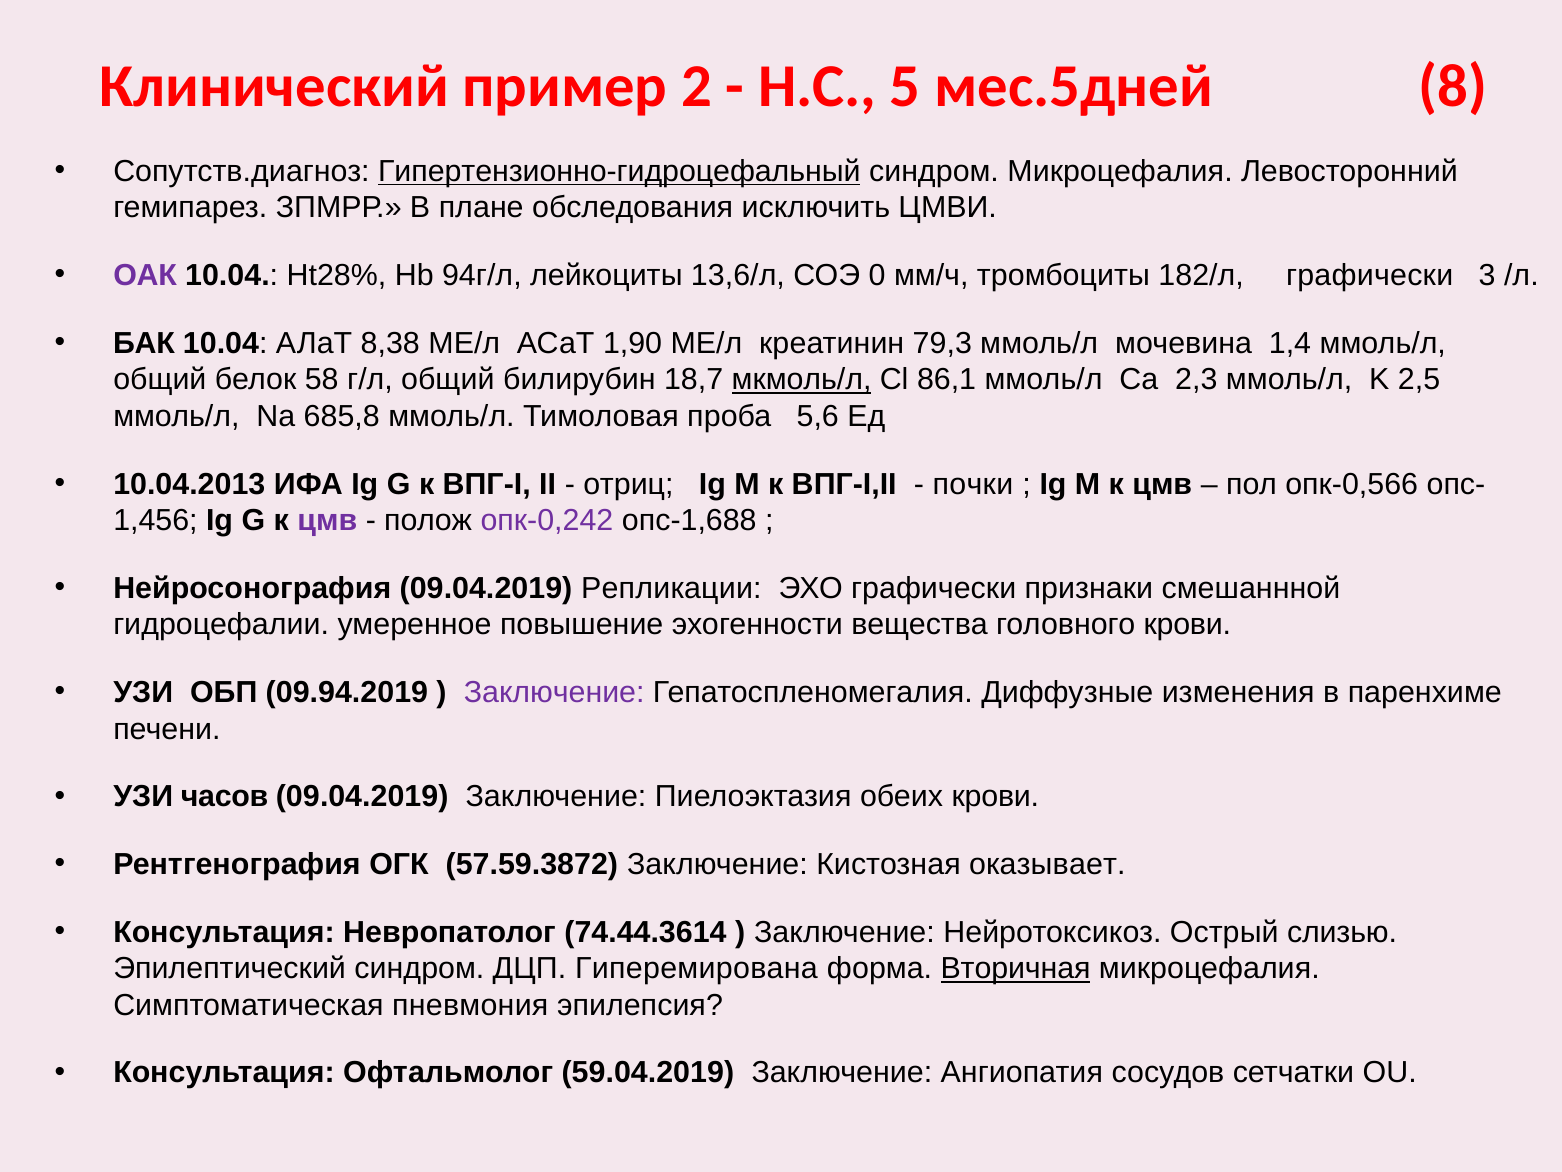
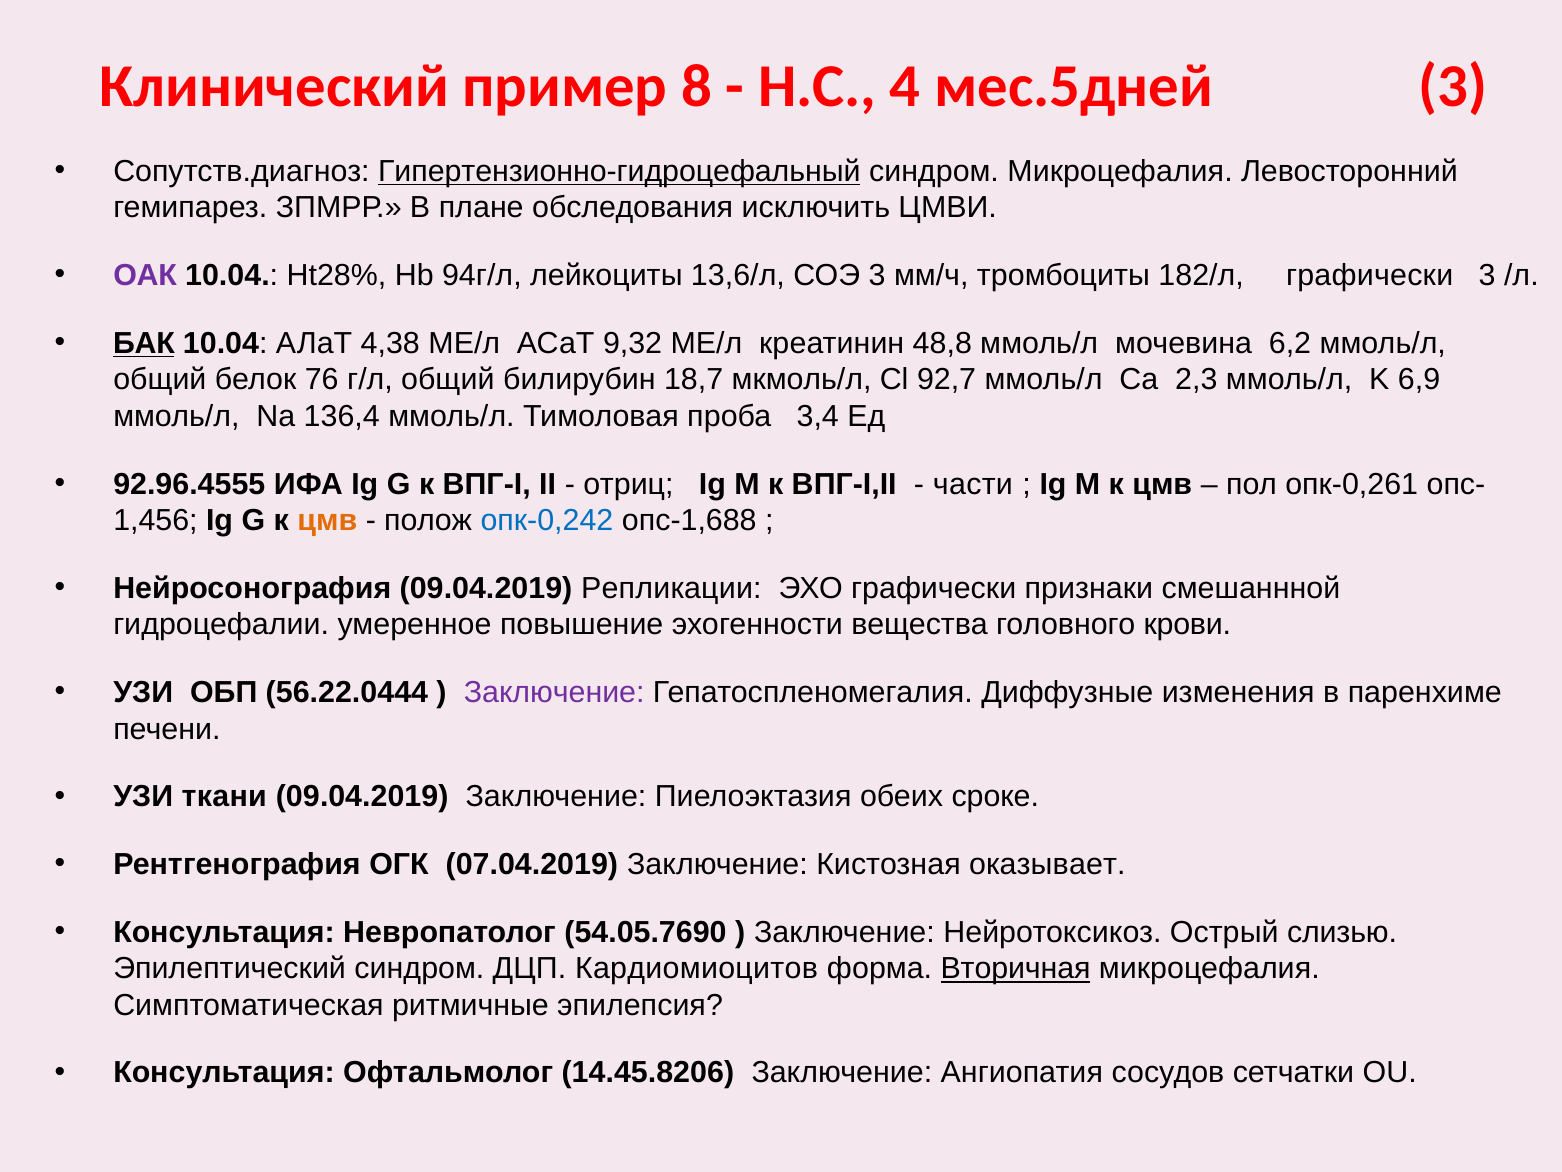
2: 2 -> 8
5: 5 -> 4
мес.5дней 8: 8 -> 3
СОЭ 0: 0 -> 3
БАК underline: none -> present
8,38: 8,38 -> 4,38
1,90: 1,90 -> 9,32
79,3: 79,3 -> 48,8
1,4: 1,4 -> 6,2
58: 58 -> 76
мкмоль/л underline: present -> none
86,1: 86,1 -> 92,7
2,5: 2,5 -> 6,9
685,8: 685,8 -> 136,4
5,6: 5,6 -> 3,4
10.04.2013: 10.04.2013 -> 92.96.4555
почки: почки -> части
опк-0,566: опк-0,566 -> опк-0,261
цмв at (327, 520) colour: purple -> orange
опк-0,242 colour: purple -> blue
09.94.2019: 09.94.2019 -> 56.22.0444
часов: часов -> ткани
обеих крови: крови -> сроке
57.59.3872: 57.59.3872 -> 07.04.2019
74.44.3614: 74.44.3614 -> 54.05.7690
Гиперемирована: Гиперемирована -> Кардиомиоцитов
пневмония: пневмония -> ритмичные
59.04.2019: 59.04.2019 -> 14.45.8206
